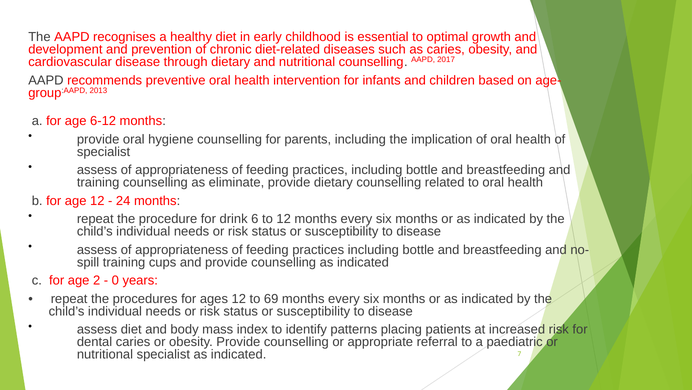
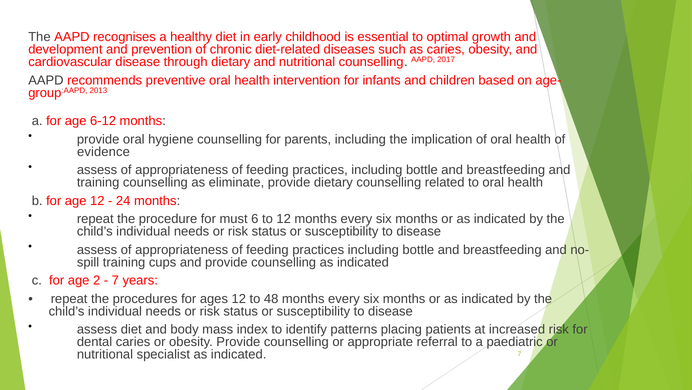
specialist at (104, 152): specialist -> evidence
drink: drink -> must
0 at (115, 280): 0 -> 7
69: 69 -> 48
